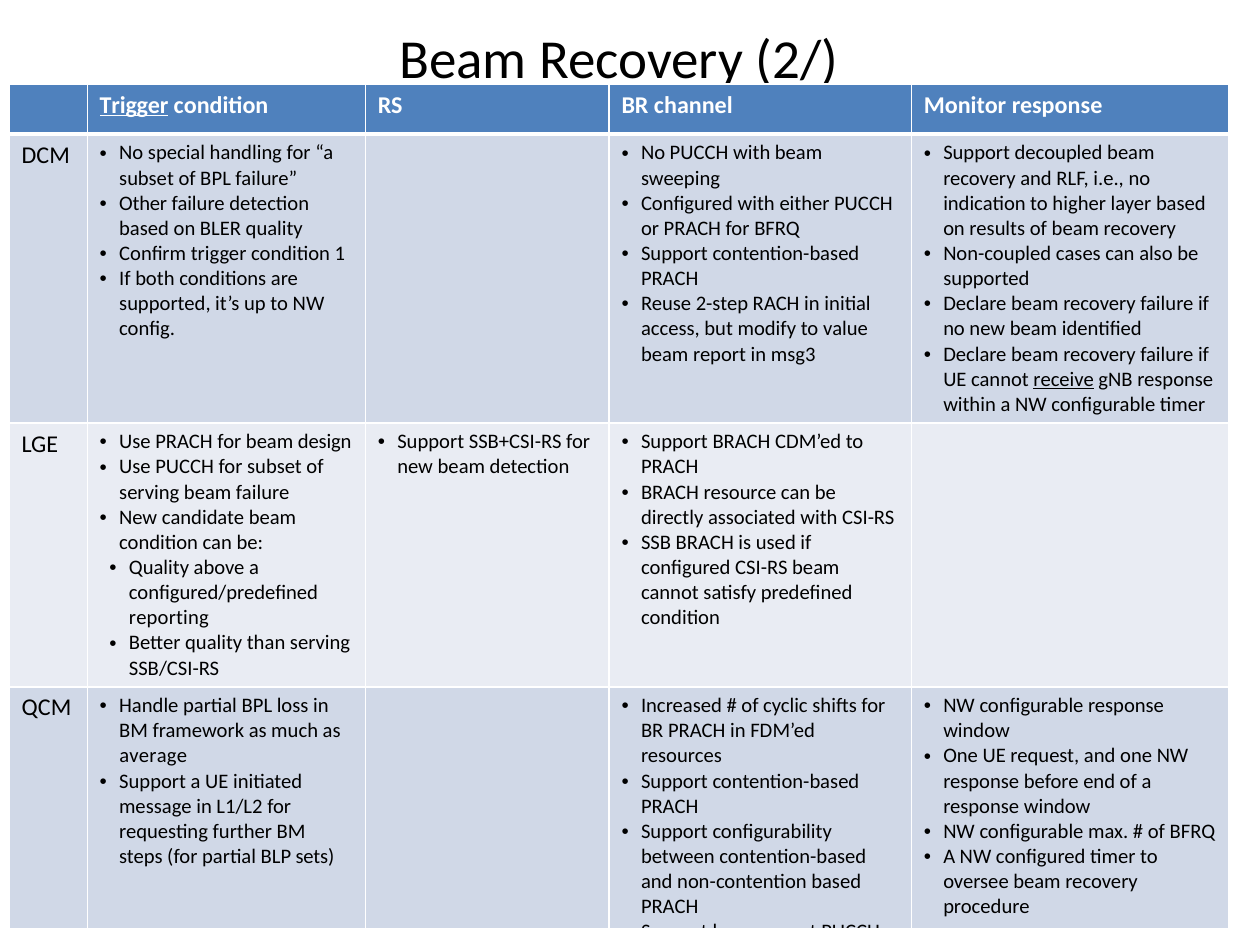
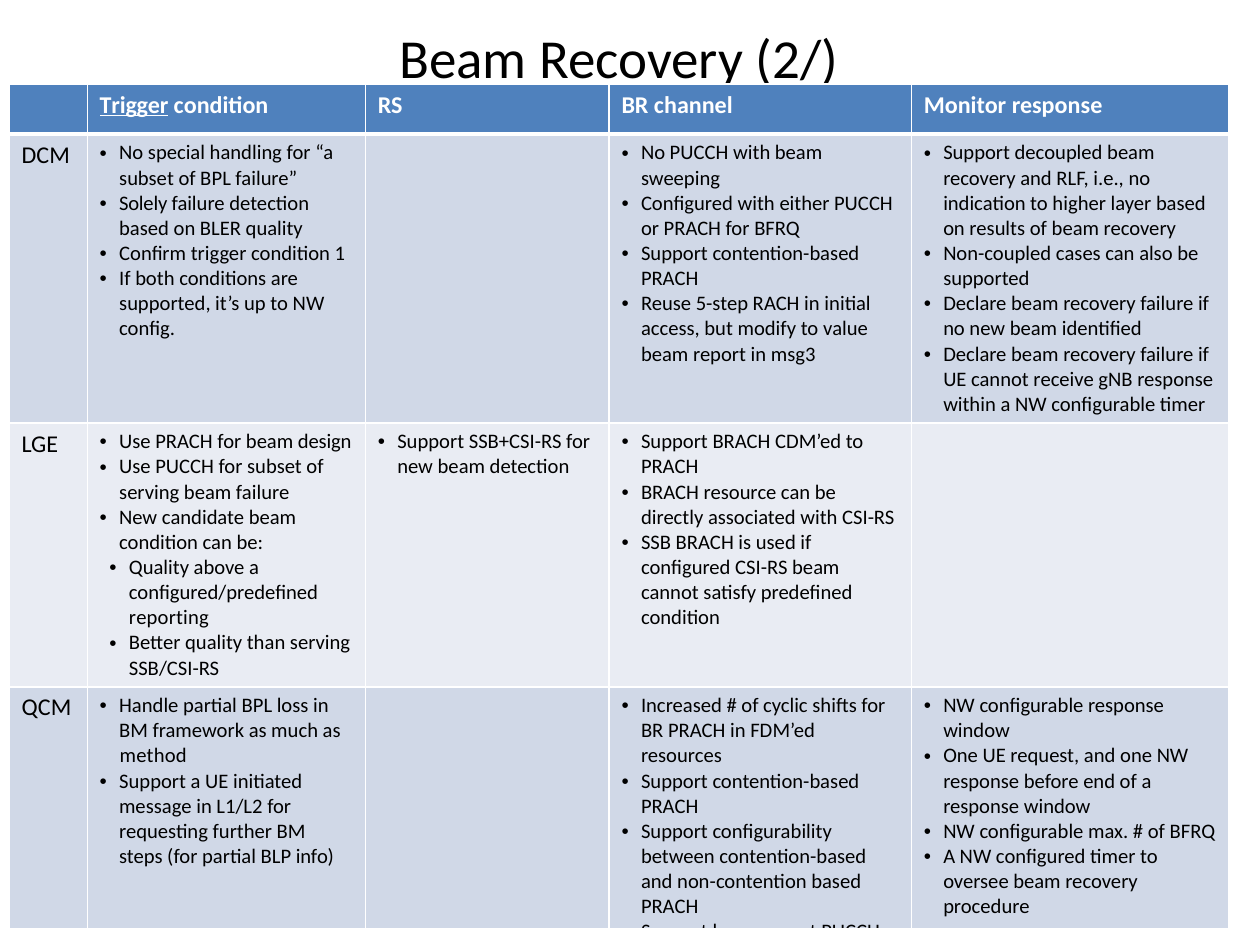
Other: Other -> Solely
2-step: 2-step -> 5-step
receive underline: present -> none
average: average -> method
sets: sets -> info
